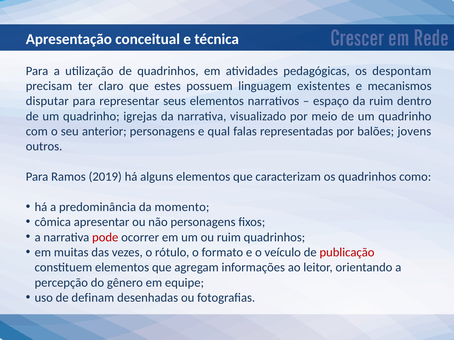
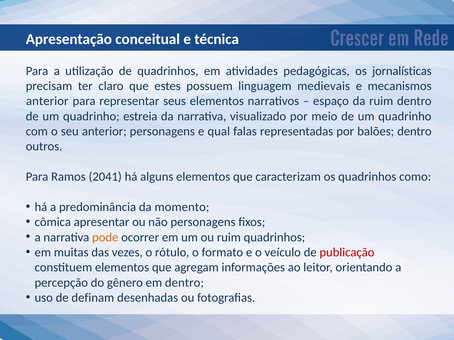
despontam: despontam -> jornalísticas
existentes: existentes -> medievais
disputar at (47, 101): disputar -> anterior
igrejas: igrejas -> estreia
balões jovens: jovens -> dentro
2019: 2019 -> 2041
pode colour: red -> orange
em equipe: equipe -> dentro
